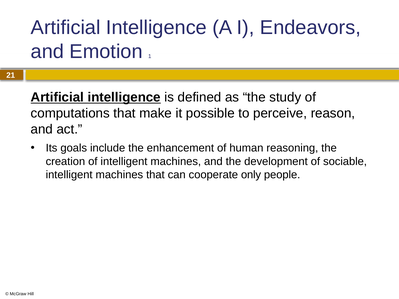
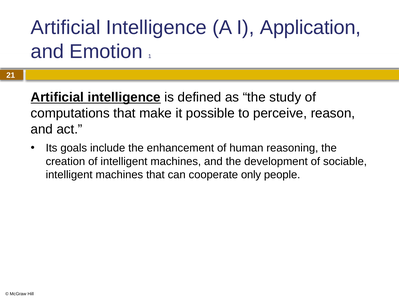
Endeavors: Endeavors -> Application
